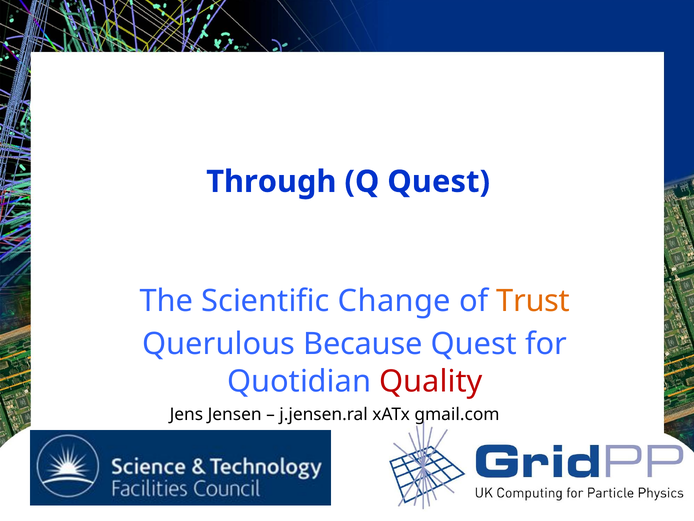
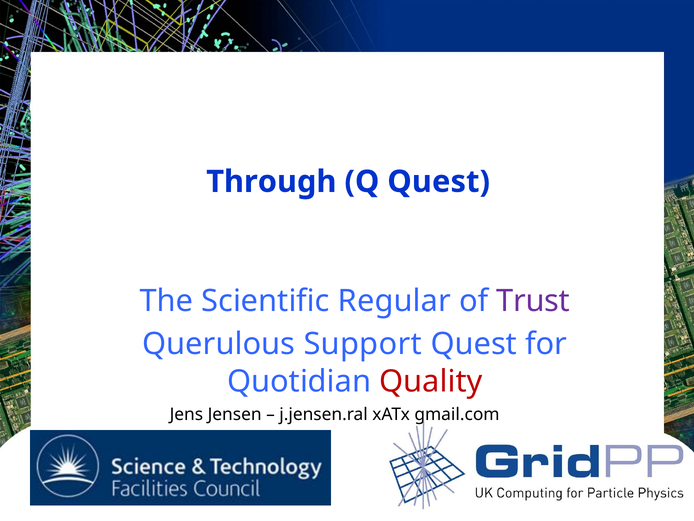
Change: Change -> Regular
Trust colour: orange -> purple
Because: Because -> Support
